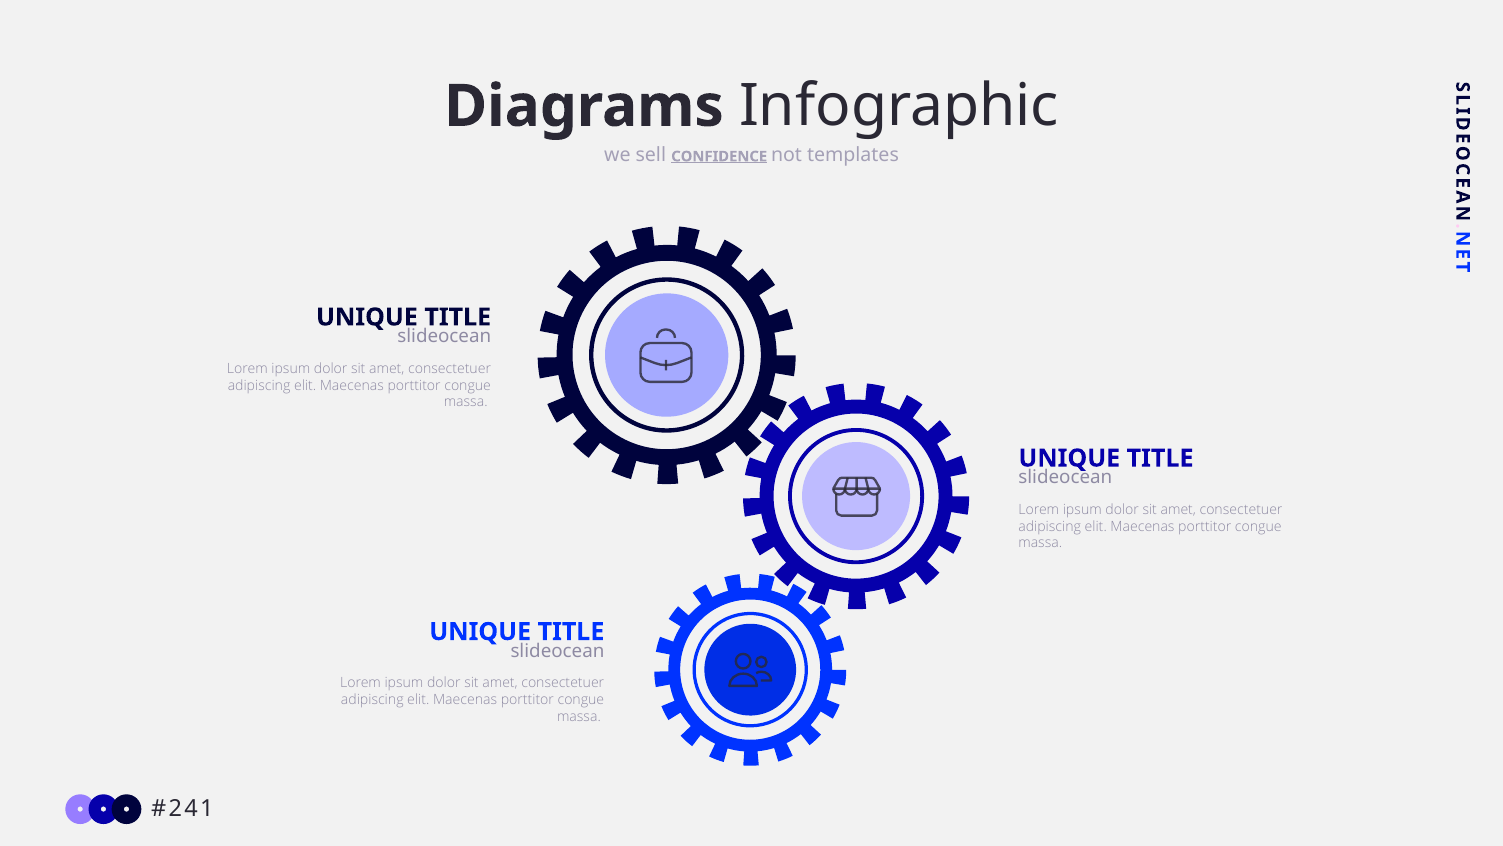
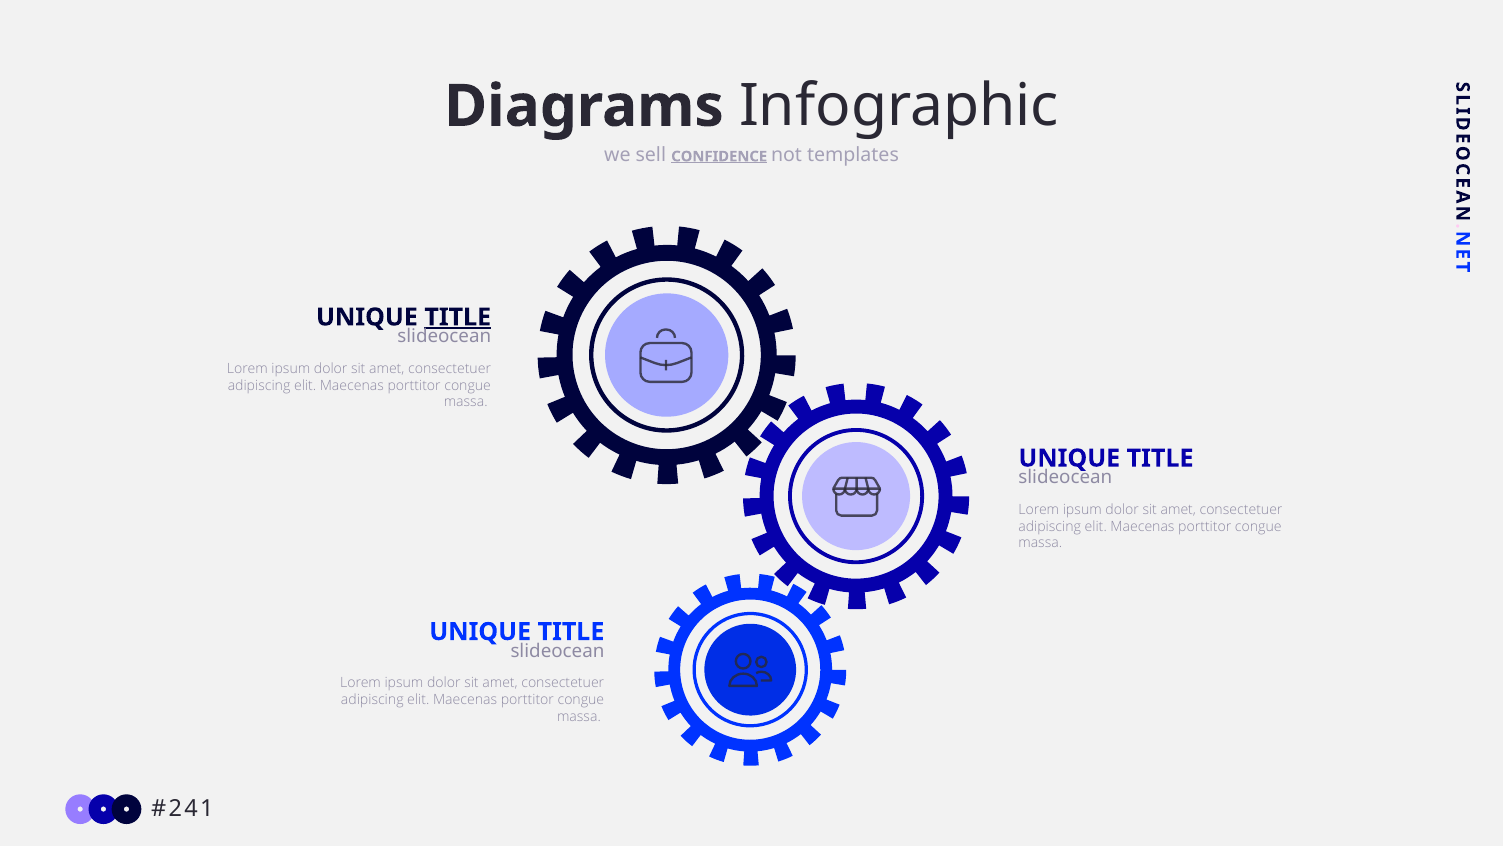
TITLE at (458, 317) underline: none -> present
